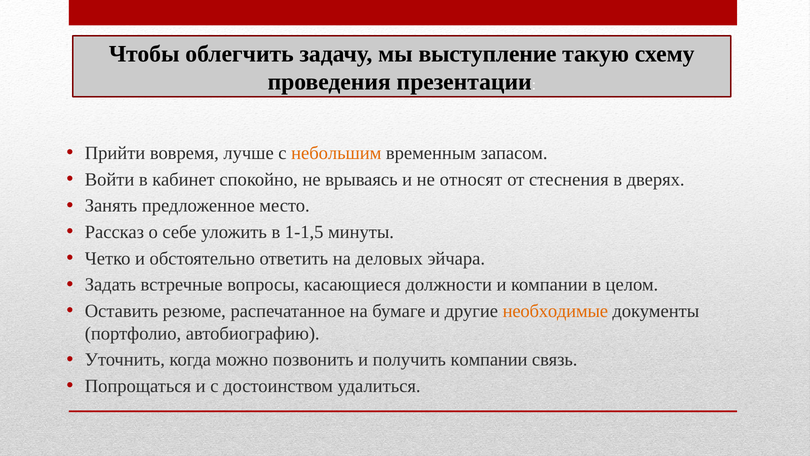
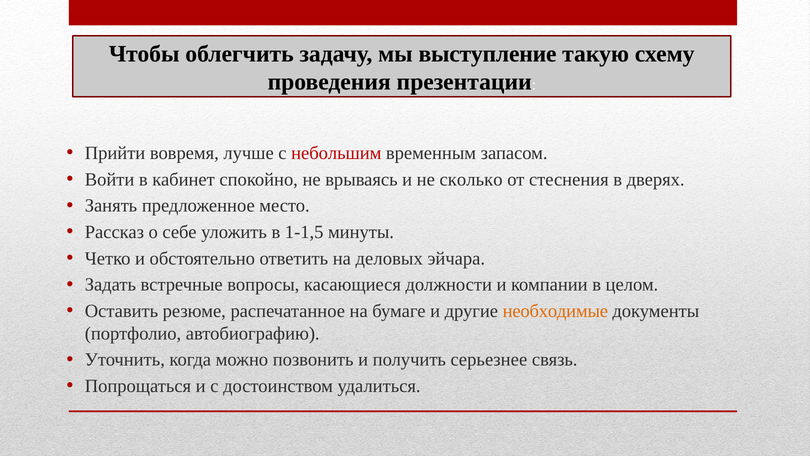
небольшим colour: orange -> red
относят: относят -> сколько
получить компании: компании -> серьезнее
